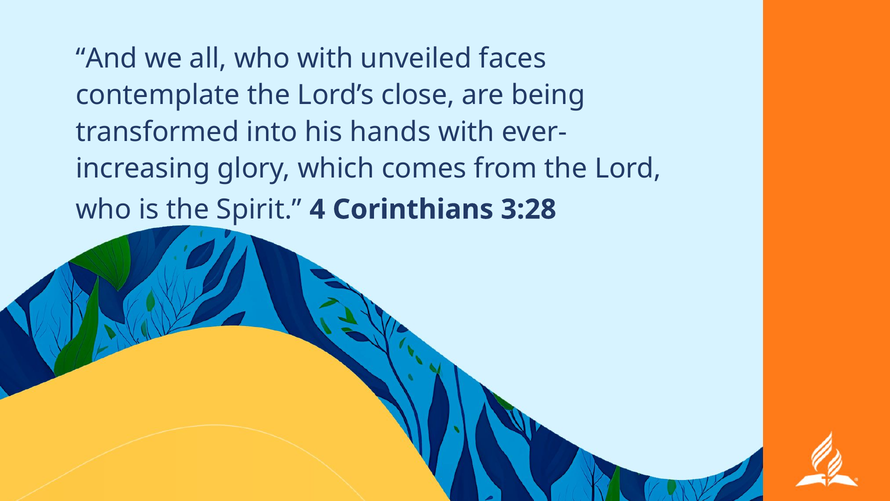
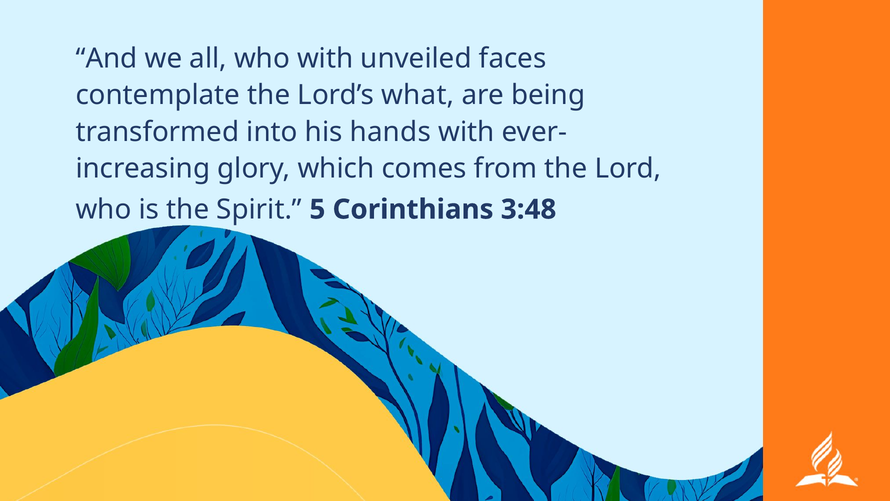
close: close -> what
4: 4 -> 5
3:28: 3:28 -> 3:48
